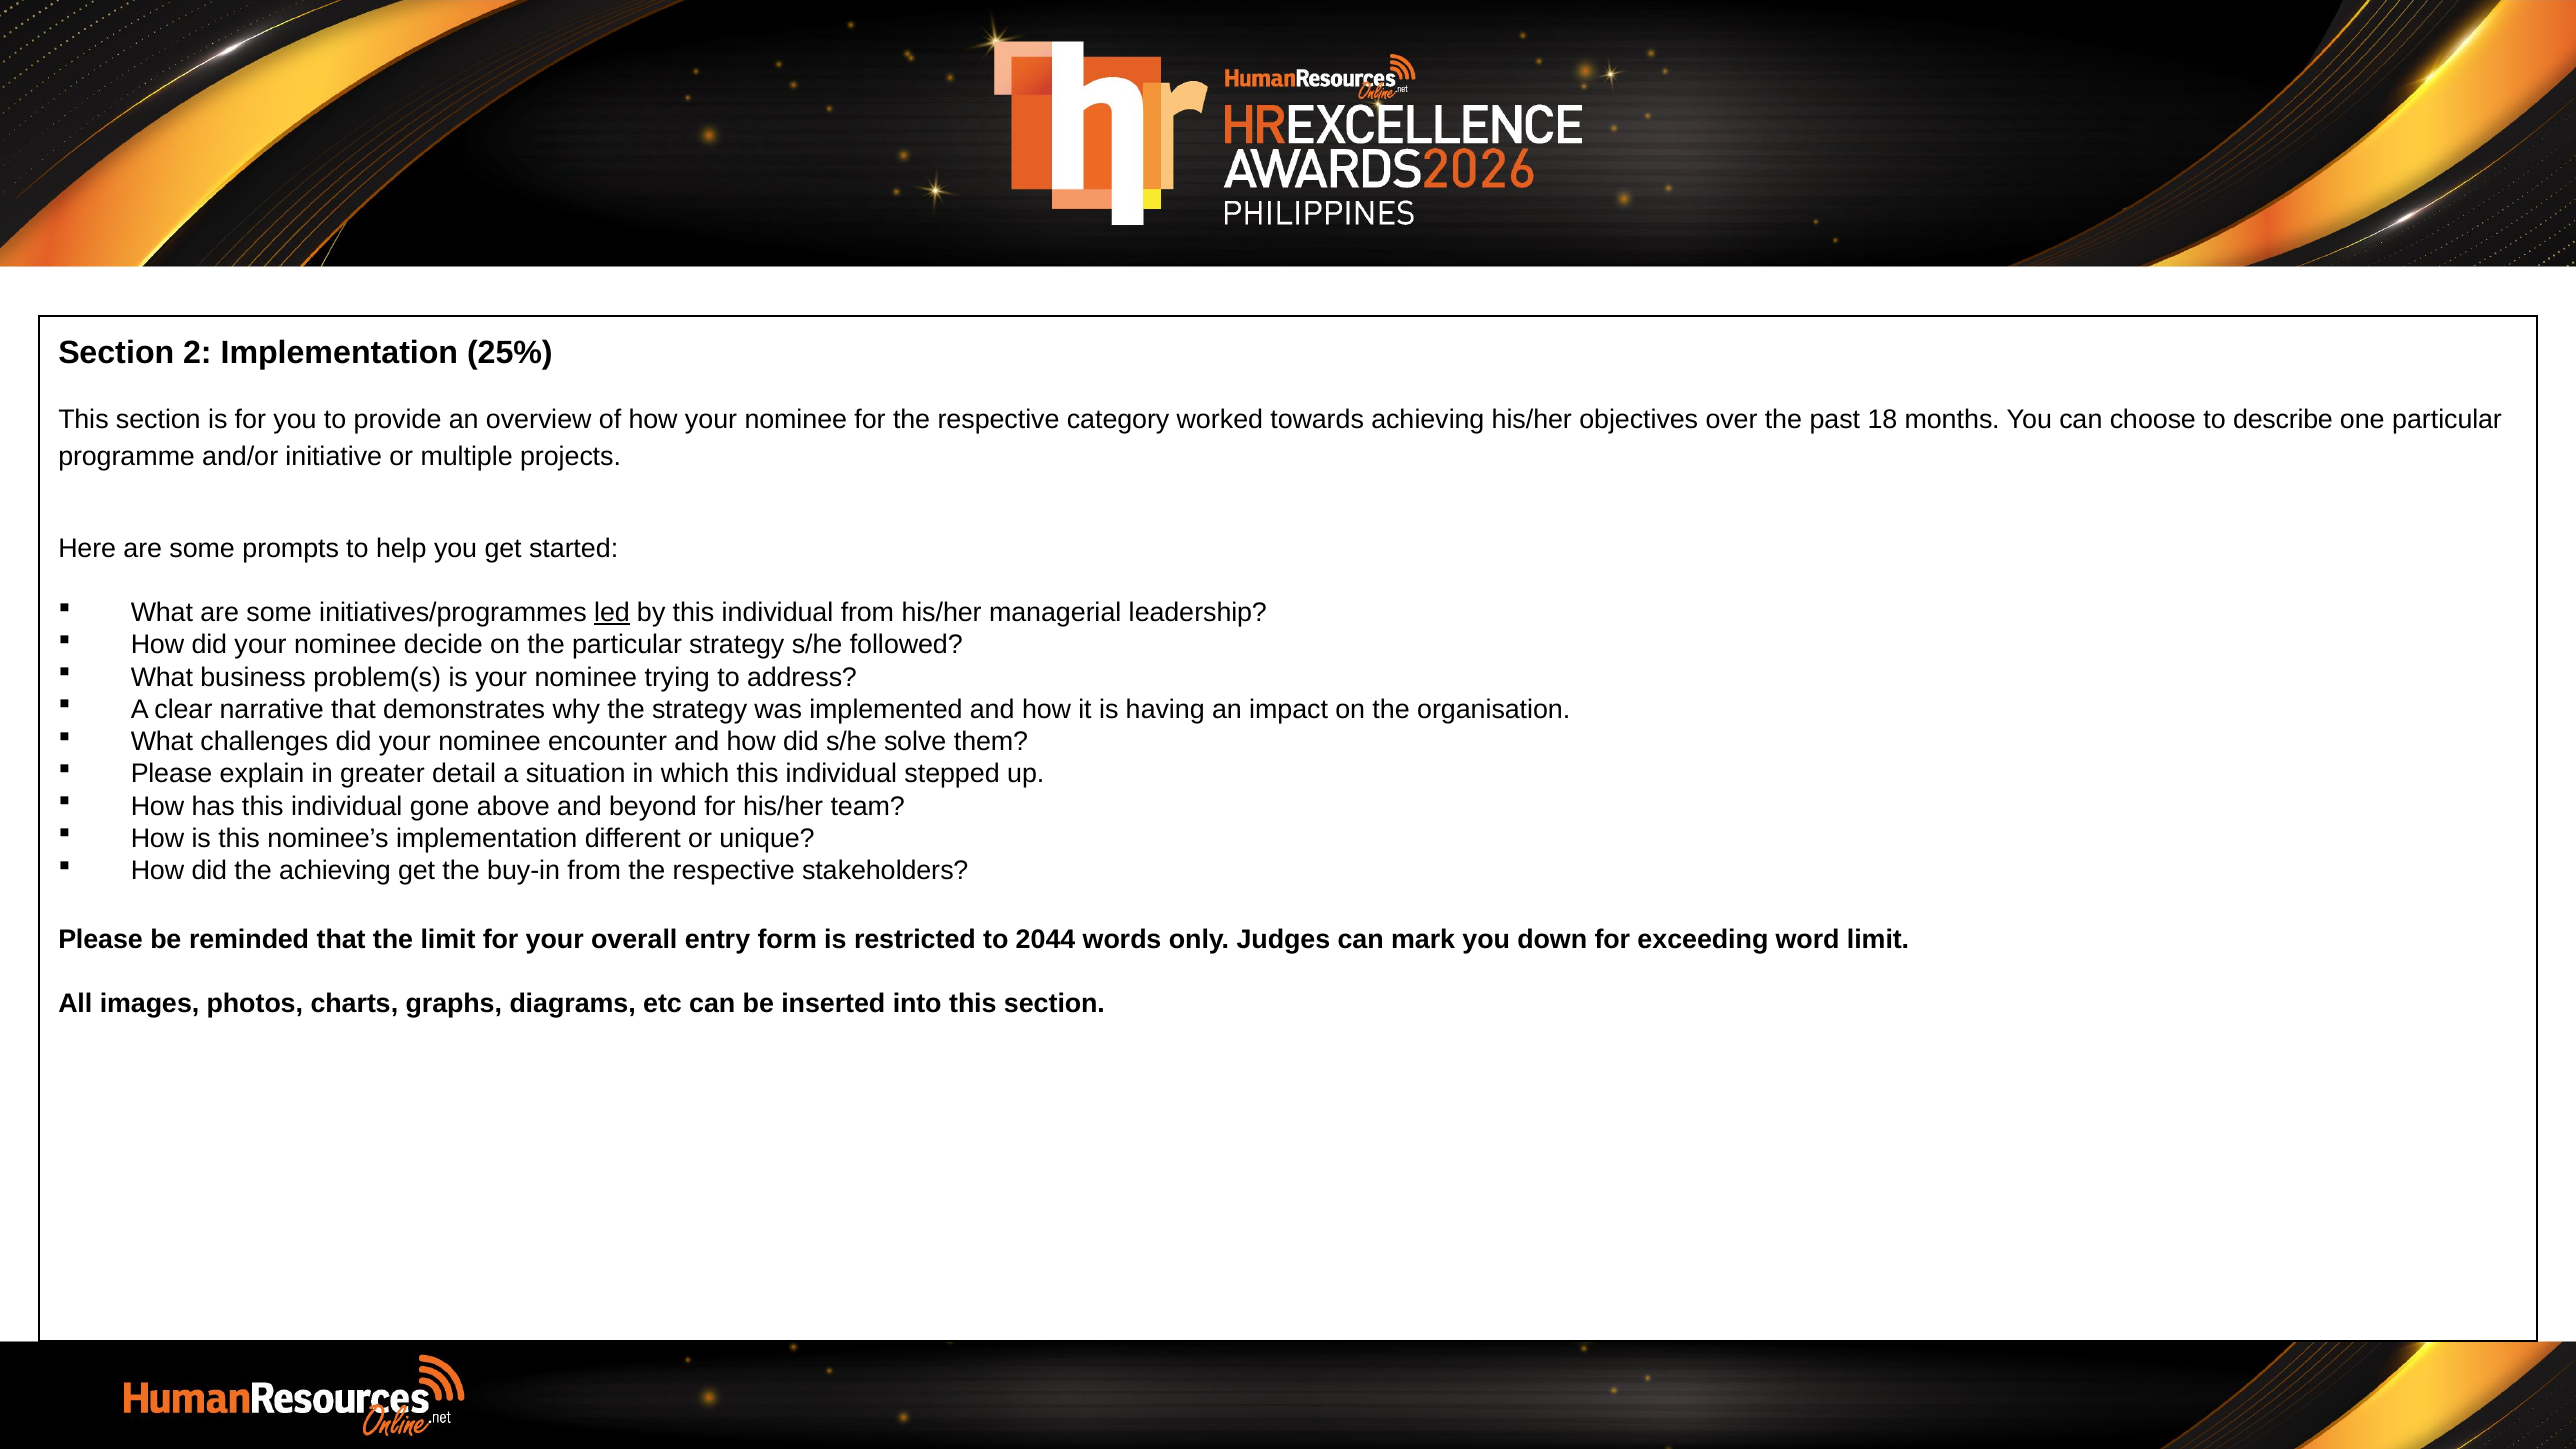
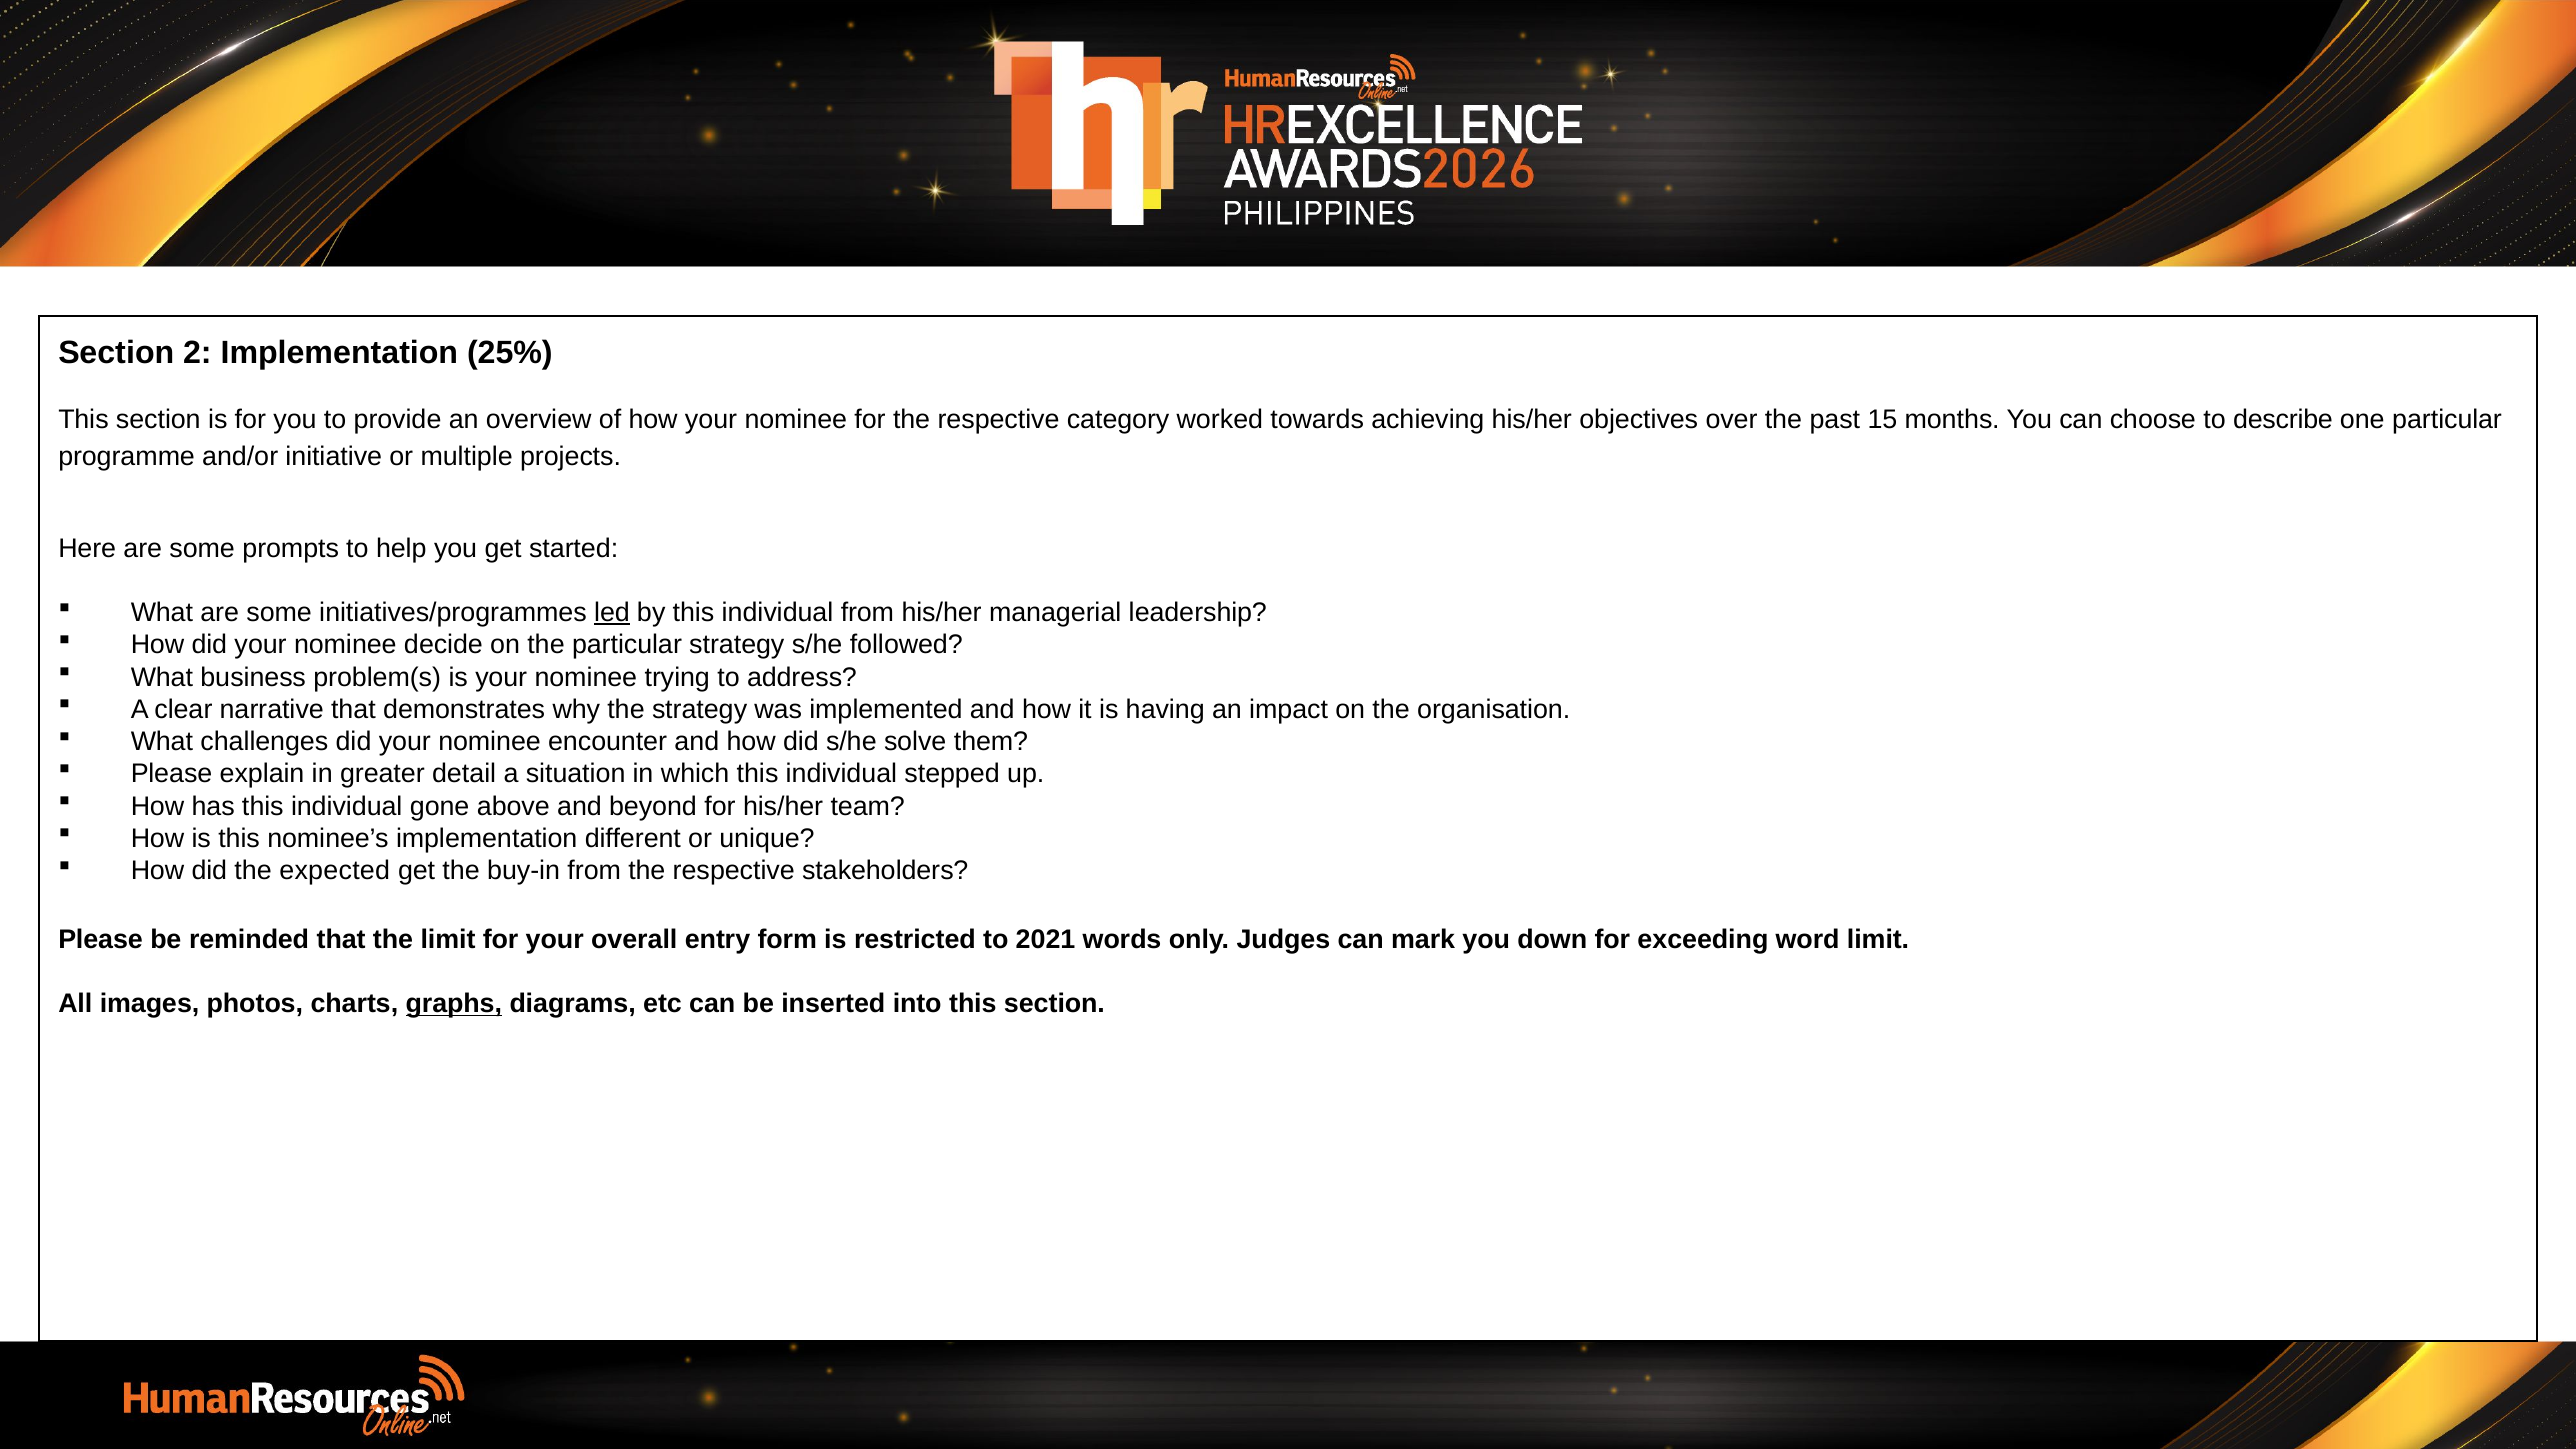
18: 18 -> 15
the achieving: achieving -> expected
2044: 2044 -> 2021
graphs underline: none -> present
